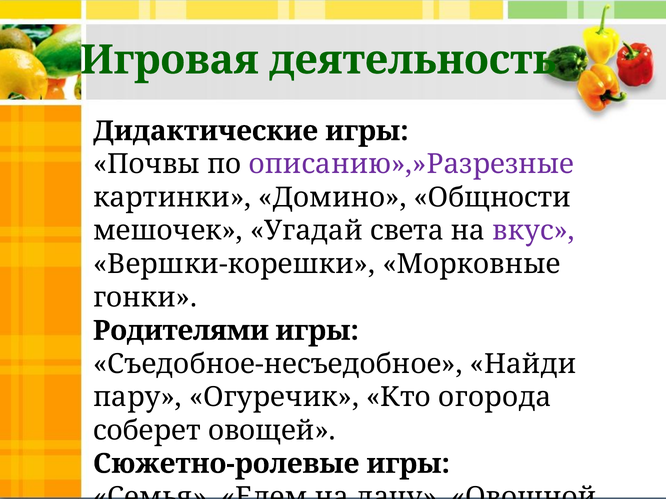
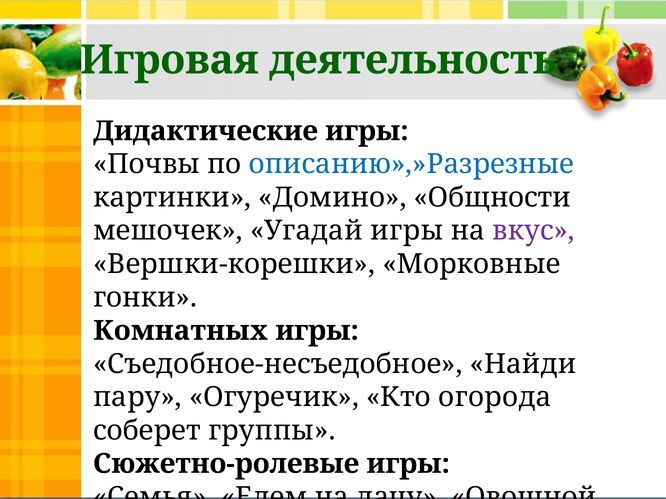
описанию»,»Разрезные colour: purple -> blue
Угадай света: света -> игры
Родителями: Родителями -> Комнатных
овощей: овощей -> группы
